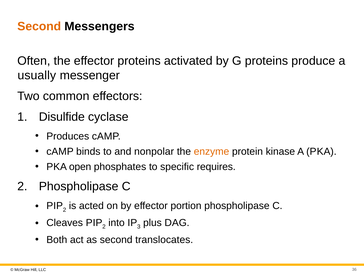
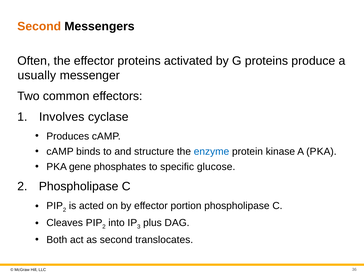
Disulfide: Disulfide -> Involves
nonpolar: nonpolar -> structure
enzyme colour: orange -> blue
open: open -> gene
requires: requires -> glucose
